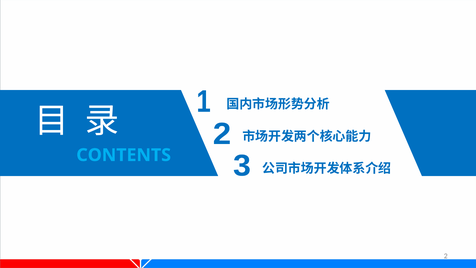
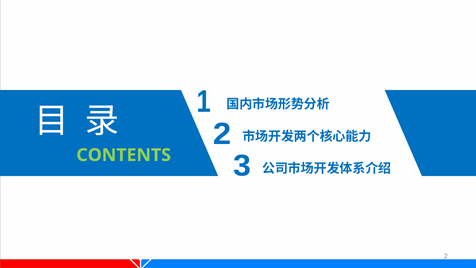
CONTENTS colour: light blue -> light green
